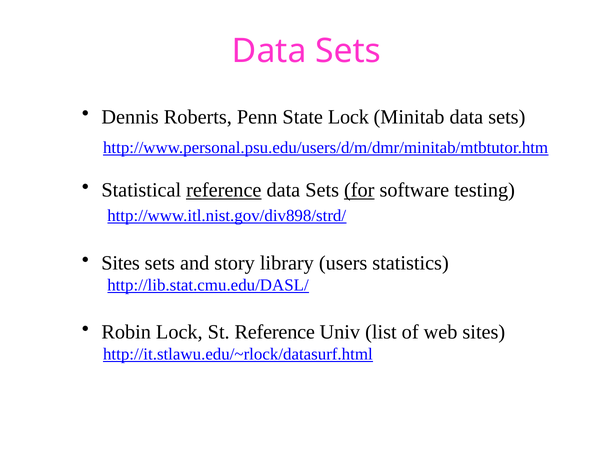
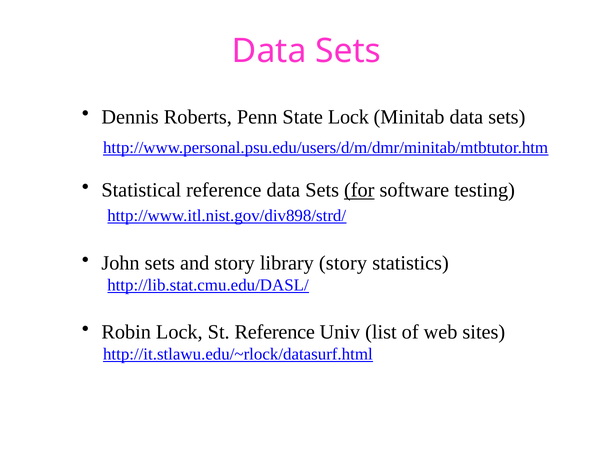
reference at (224, 190) underline: present -> none
Sites at (121, 263): Sites -> John
library users: users -> story
